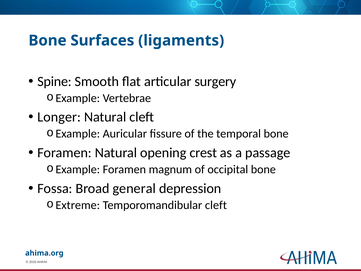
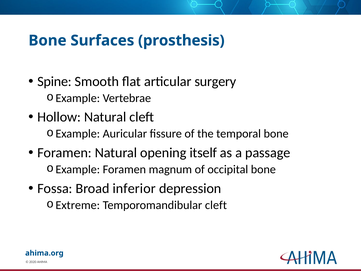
ligaments: ligaments -> prosthesis
Longer: Longer -> Hollow
crest: crest -> itself
general: general -> inferior
